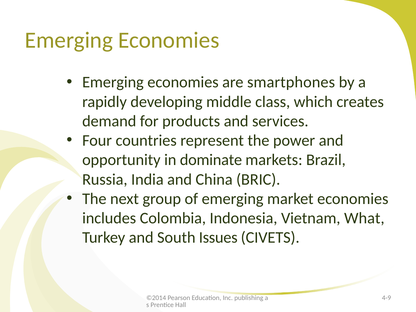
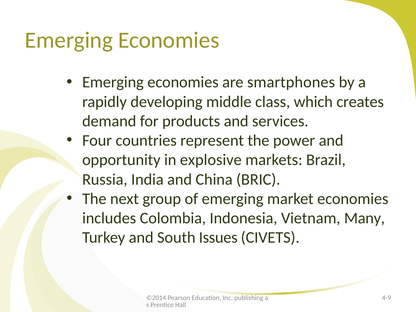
dominate: dominate -> explosive
What: What -> Many
